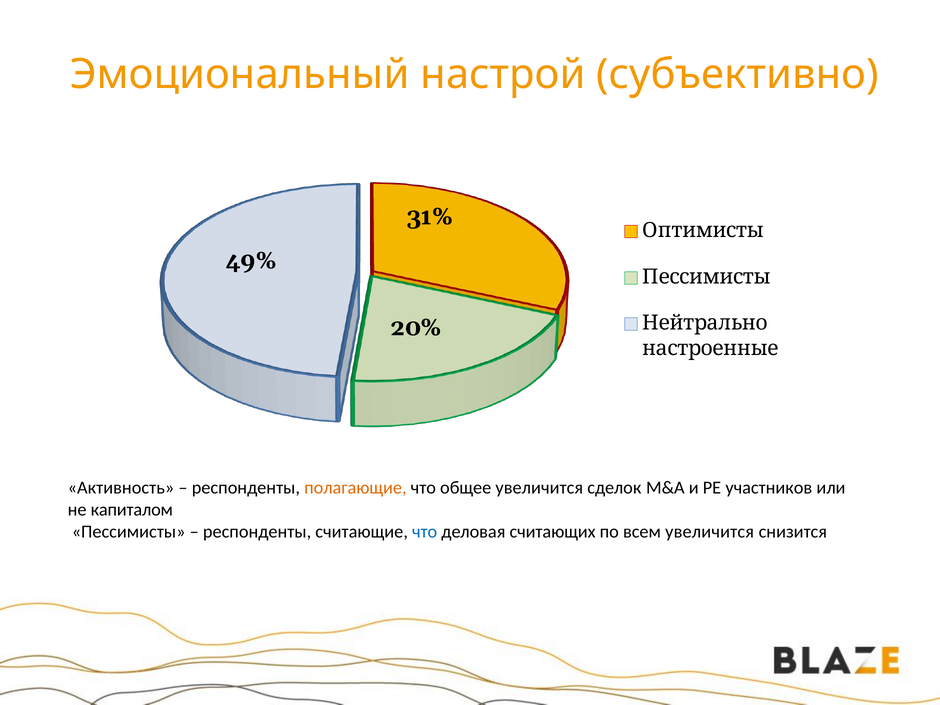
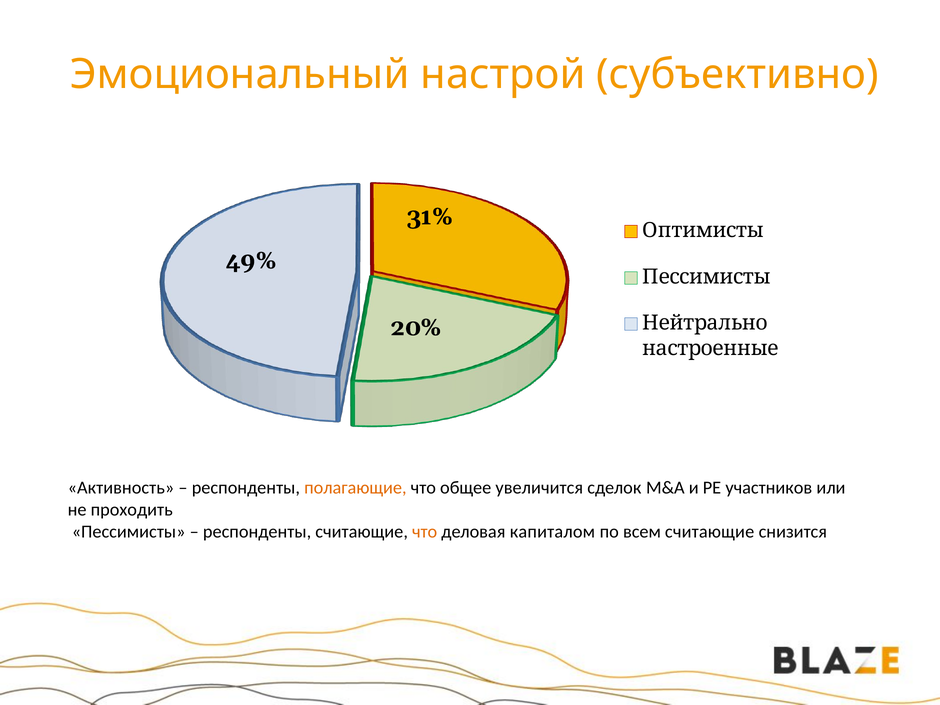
капиталом: капиталом -> проходить
что at (425, 532) colour: blue -> orange
считающих: считающих -> капиталом
всем увеличится: увеличится -> считающие
